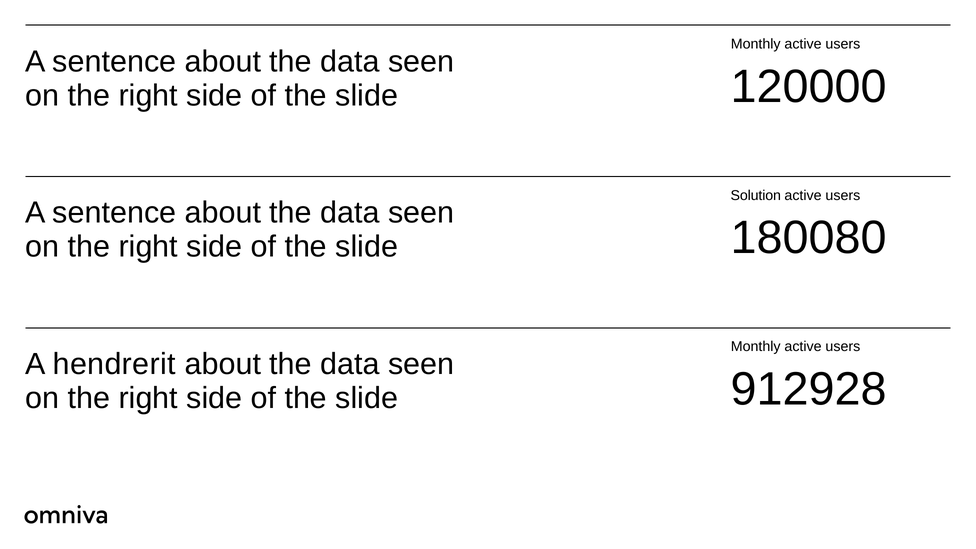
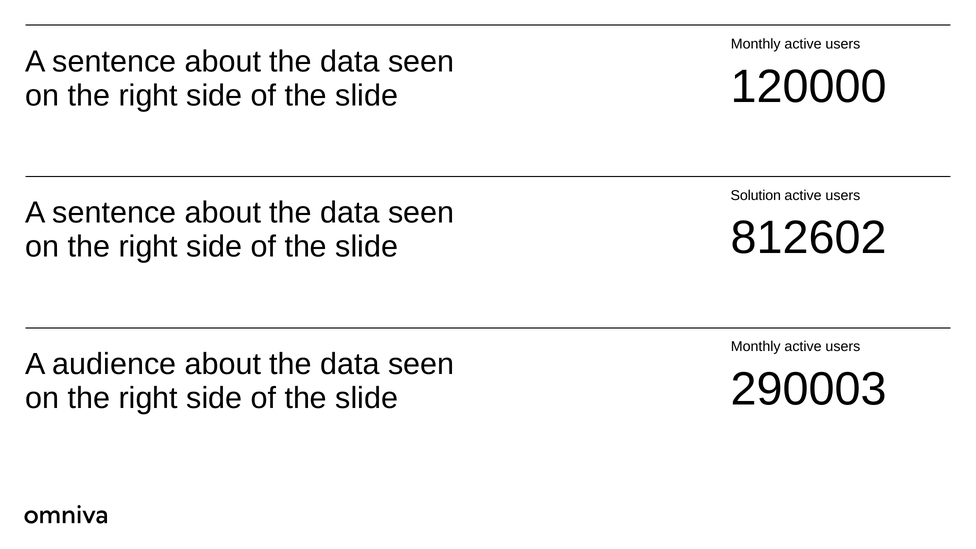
180080: 180080 -> 812602
hendrerit: hendrerit -> audience
912928: 912928 -> 290003
